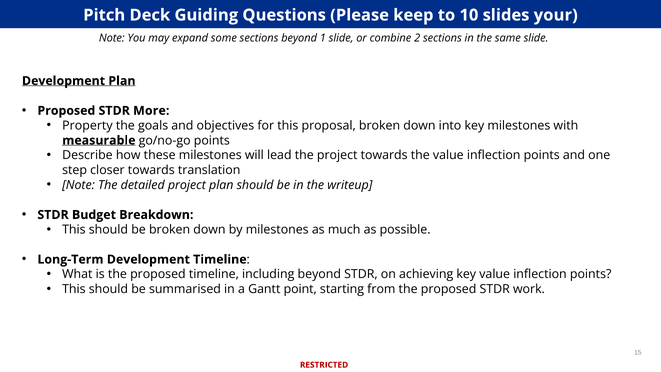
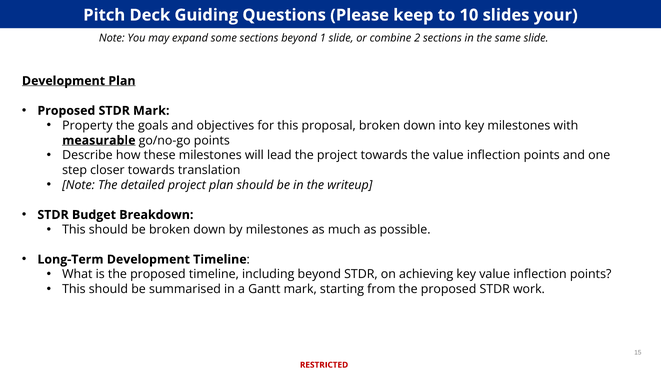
STDR More: More -> Mark
Gantt point: point -> mark
